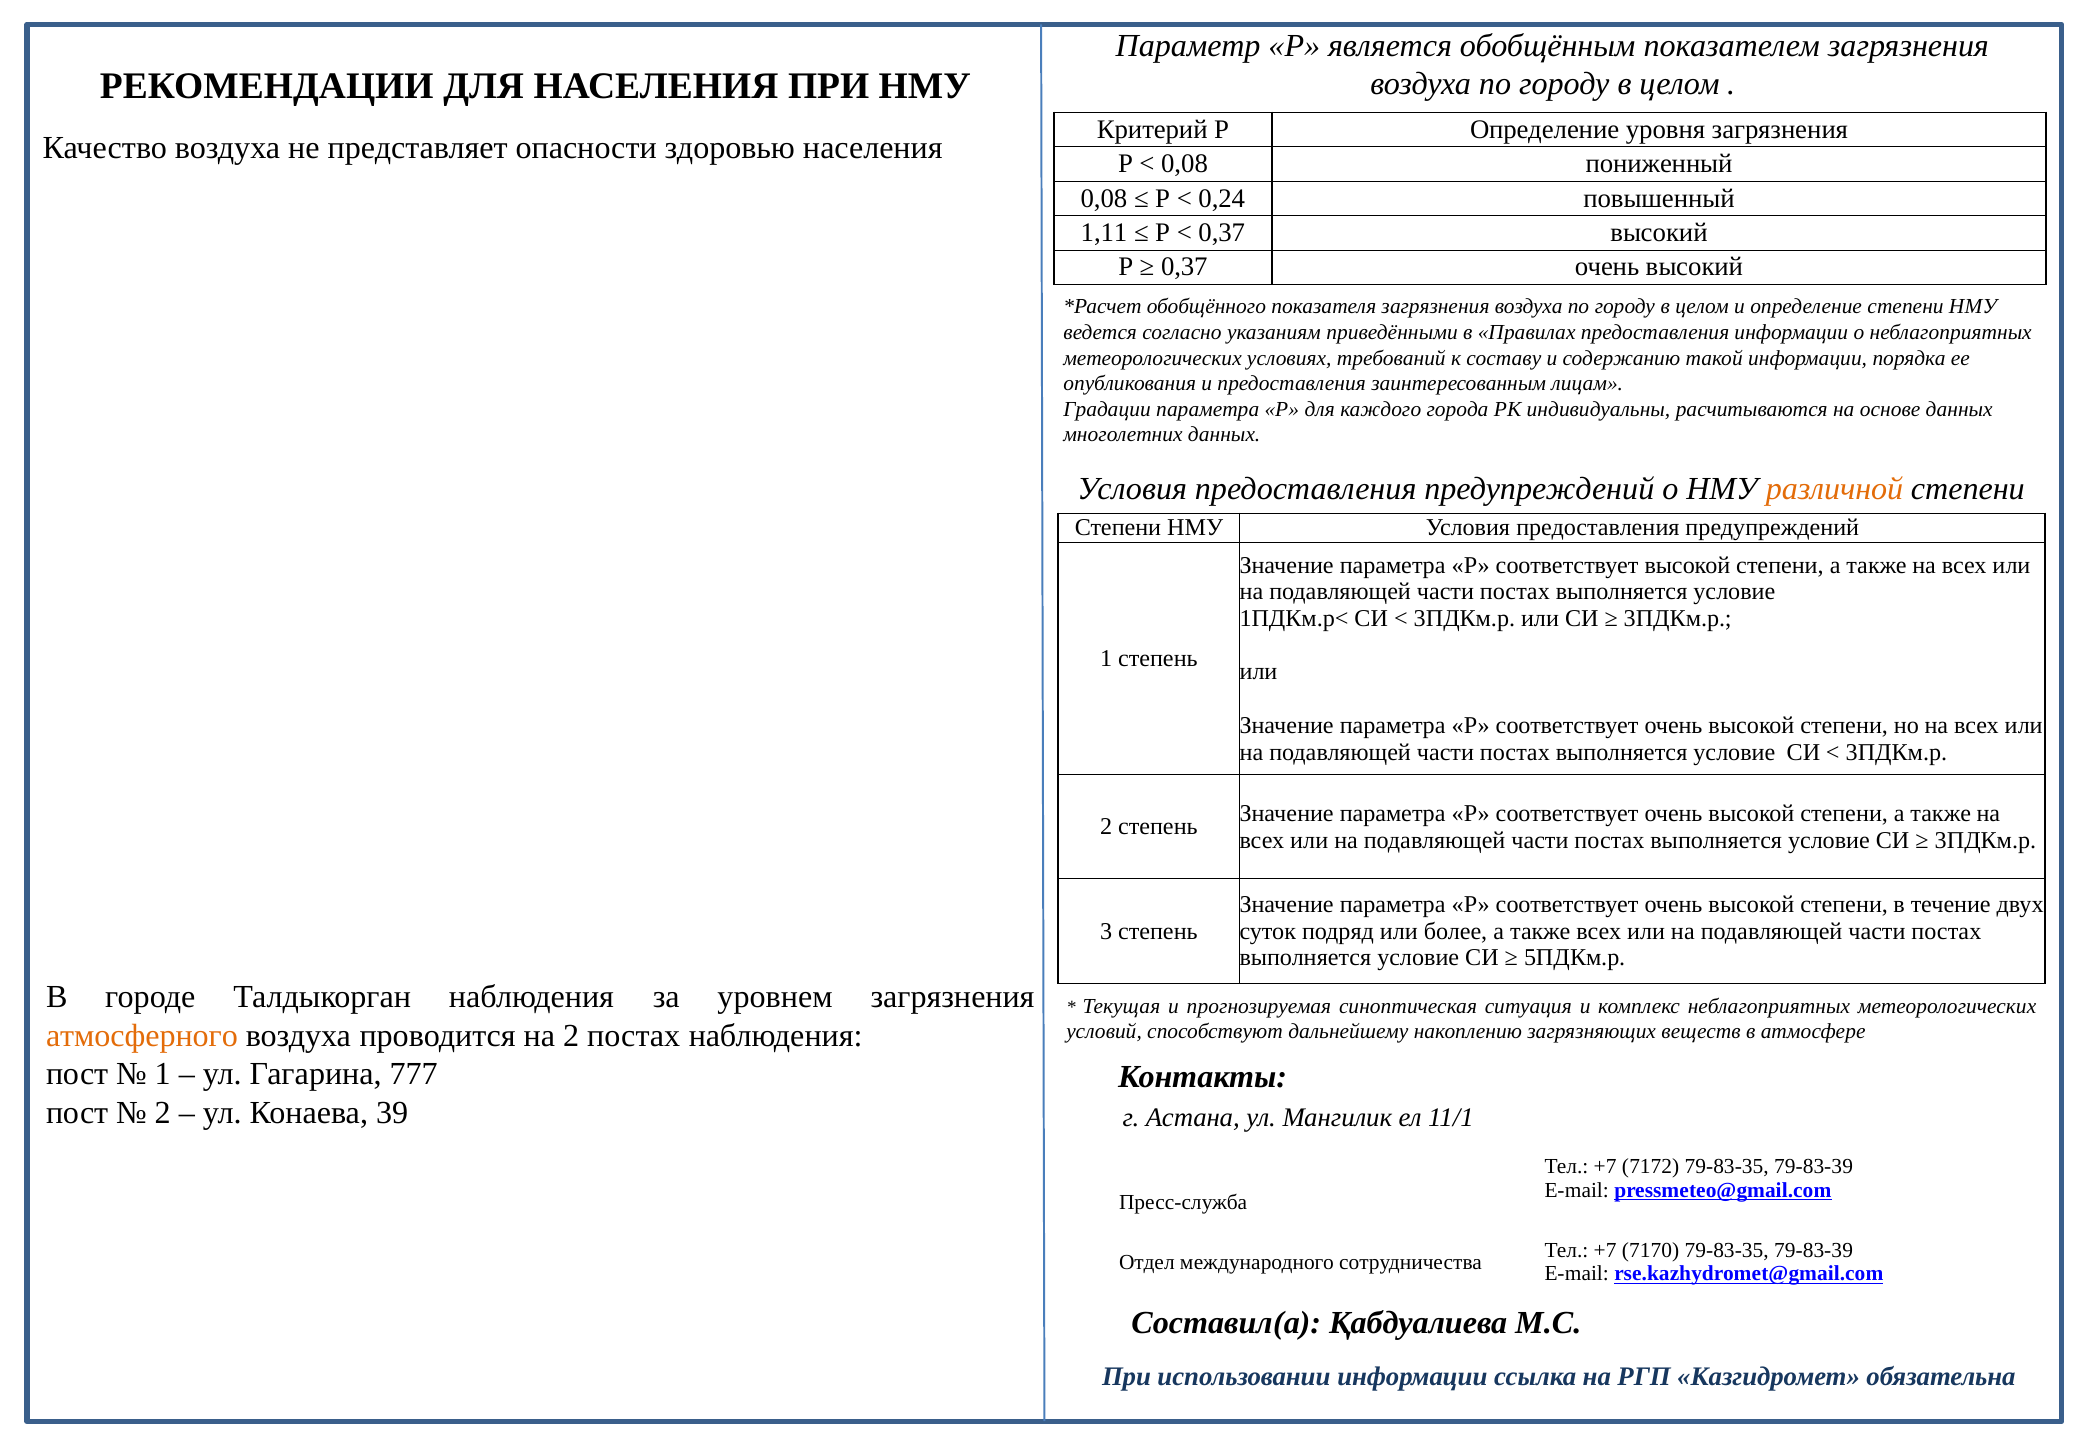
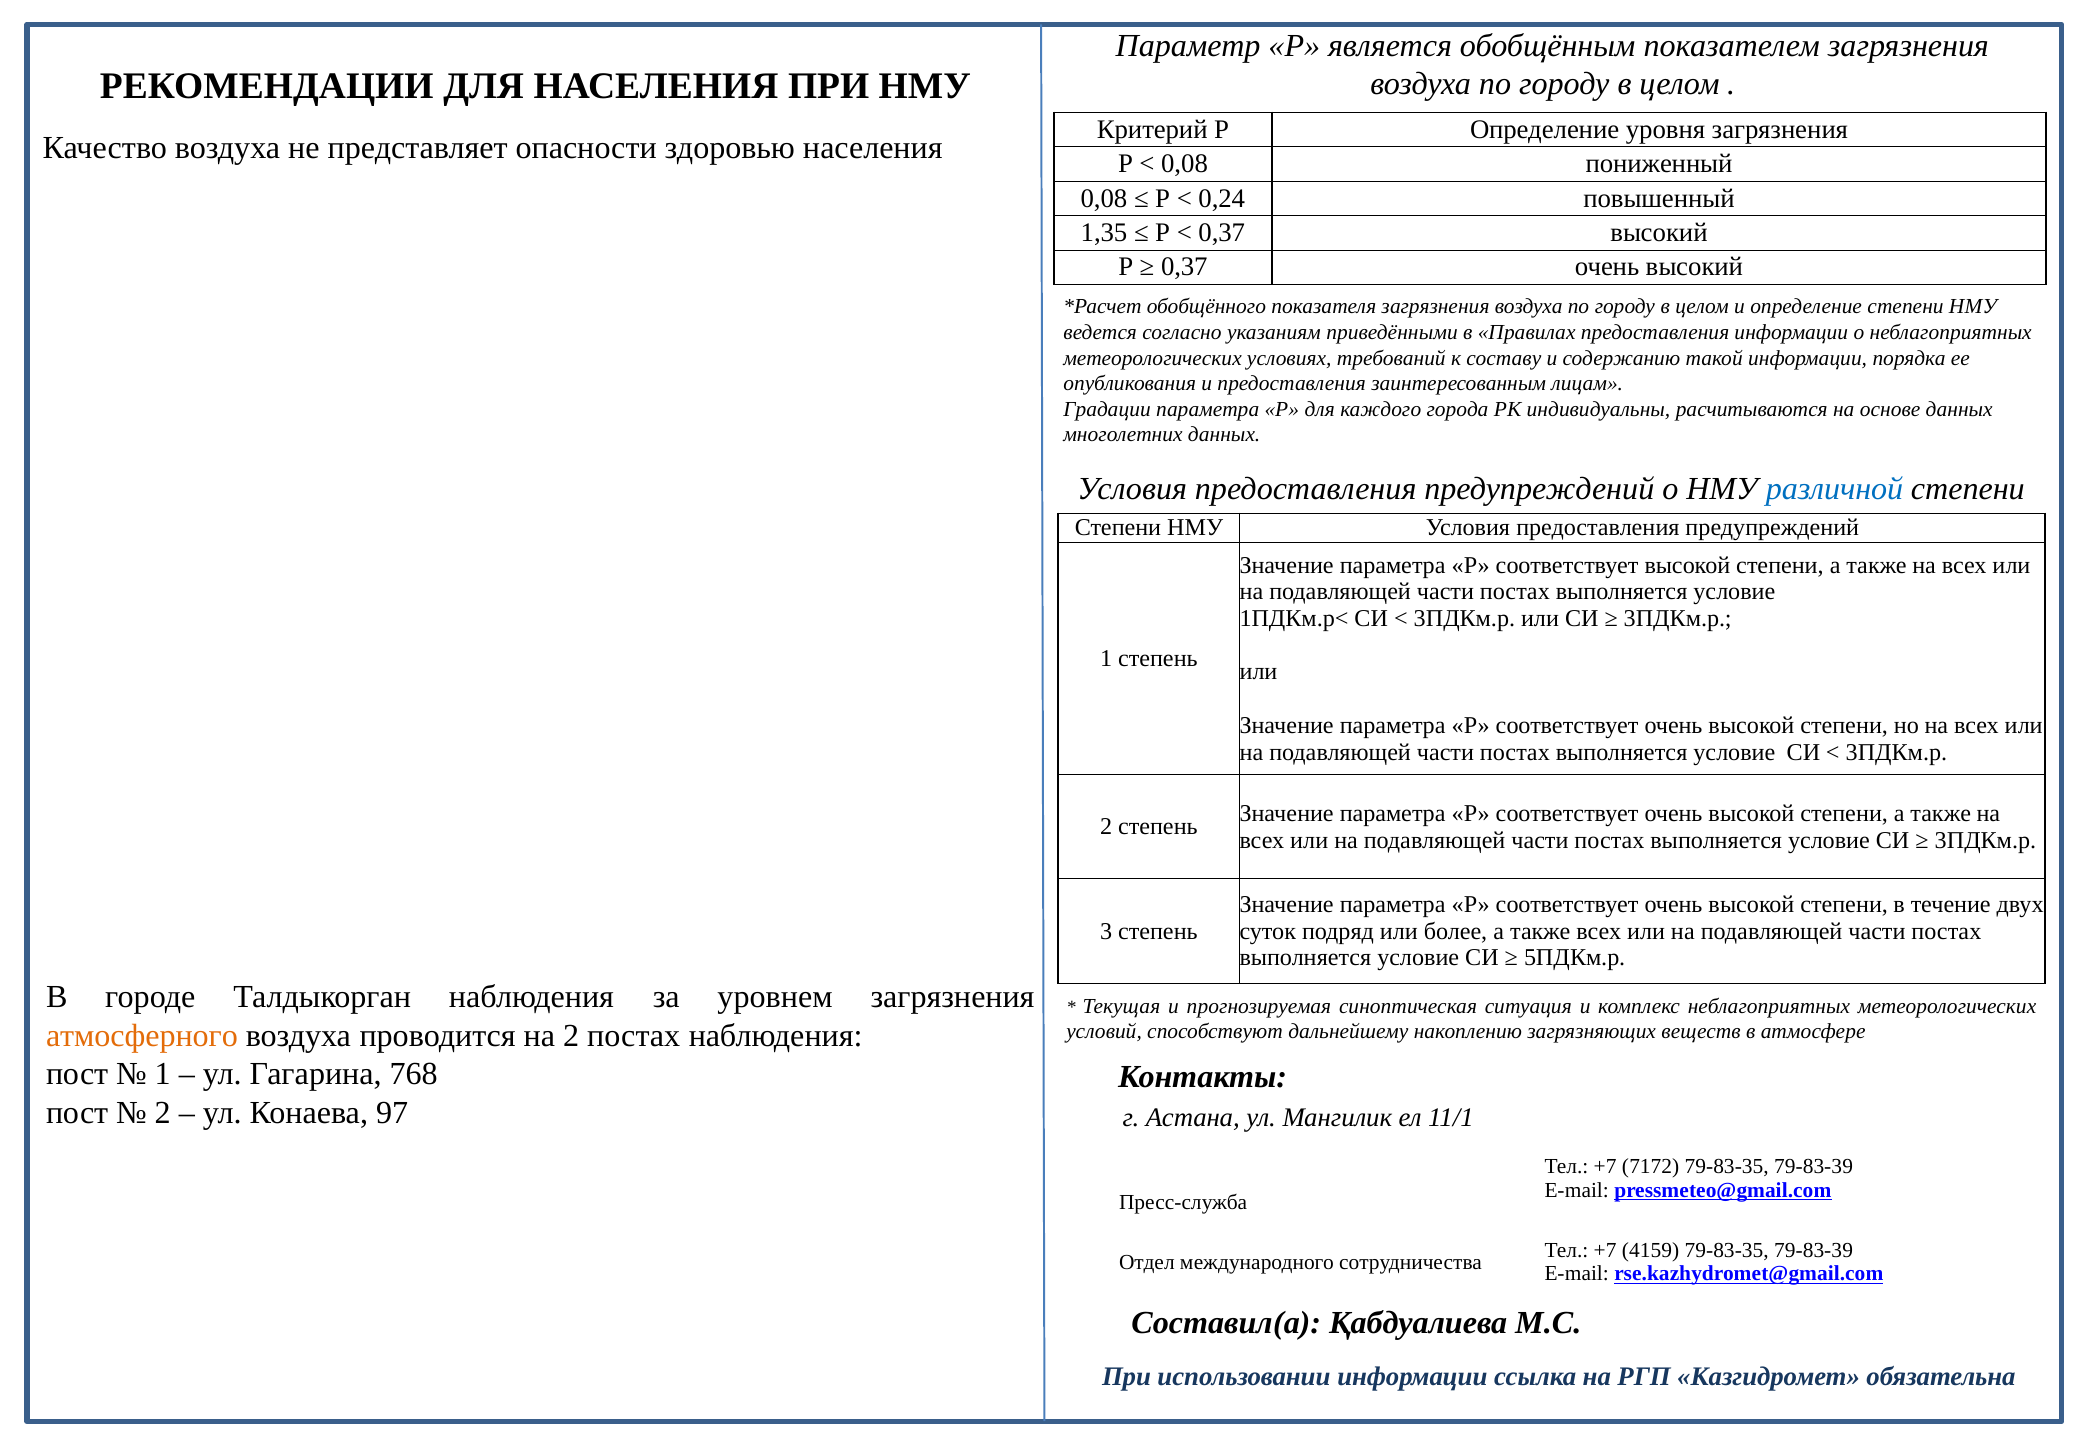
1,11: 1,11 -> 1,35
различной colour: orange -> blue
777: 777 -> 768
39: 39 -> 97
7170: 7170 -> 4159
